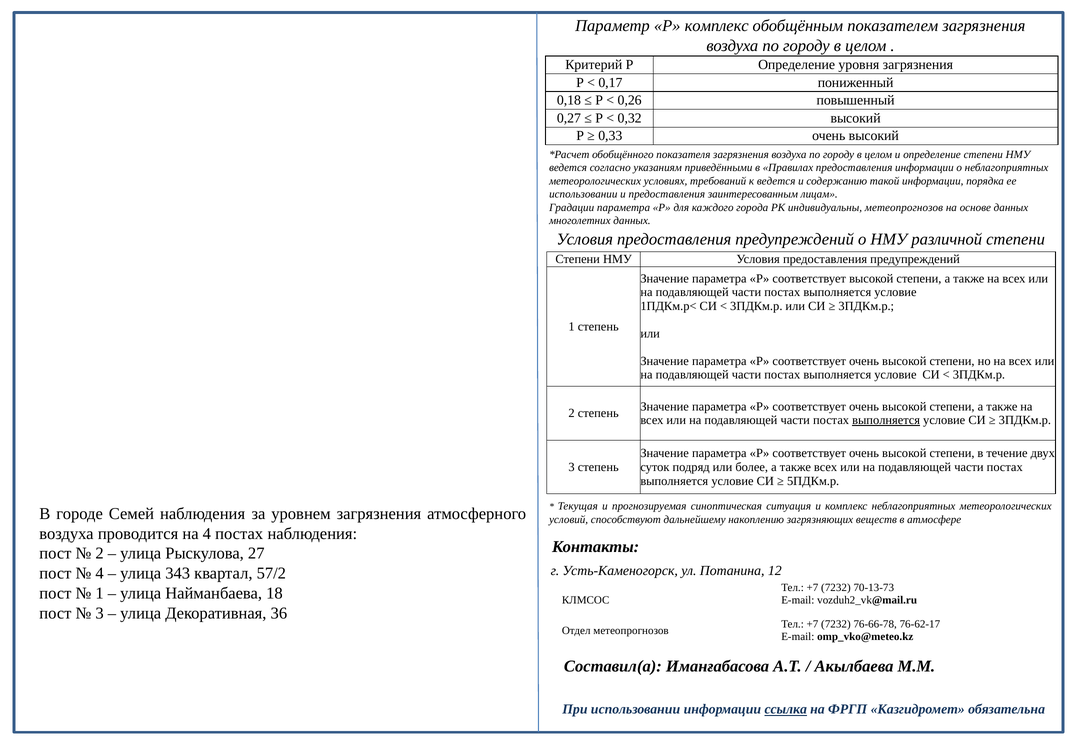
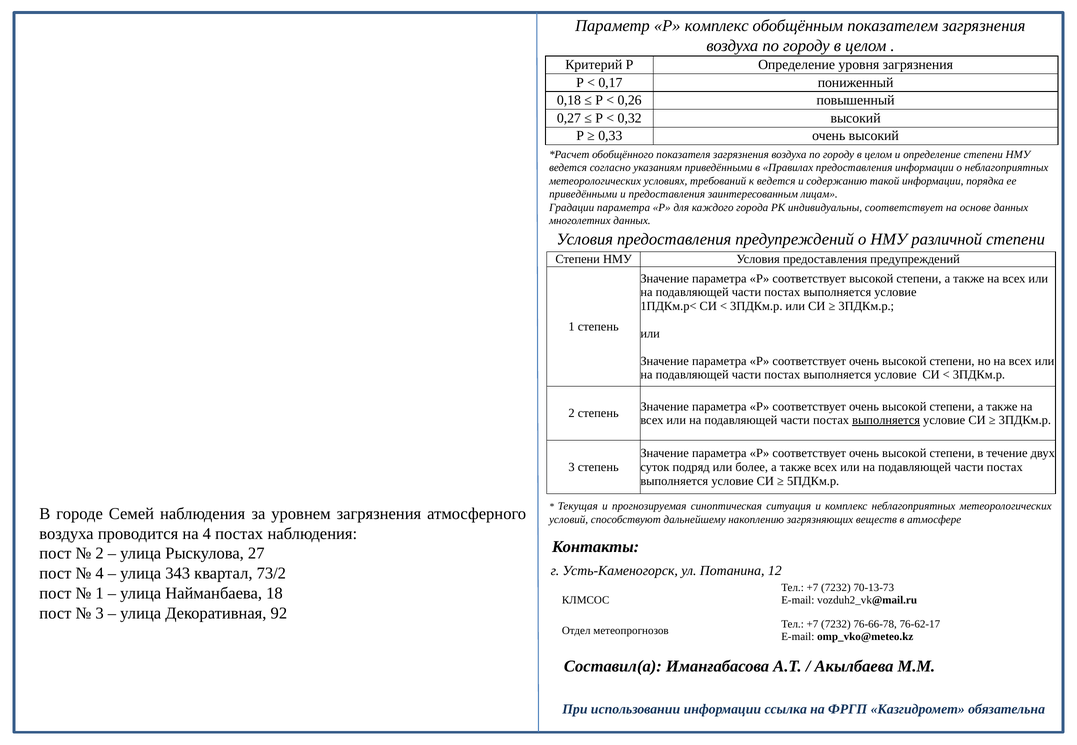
использовании at (583, 194): использовании -> приведёнными
индивидуальны метеопрогнозов: метеопрогнозов -> соответствует
57/2: 57/2 -> 73/2
36: 36 -> 92
ссылка underline: present -> none
